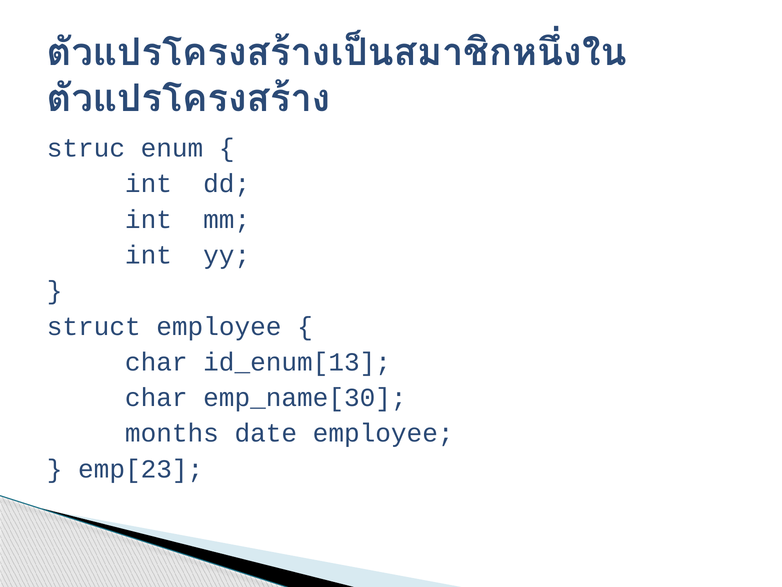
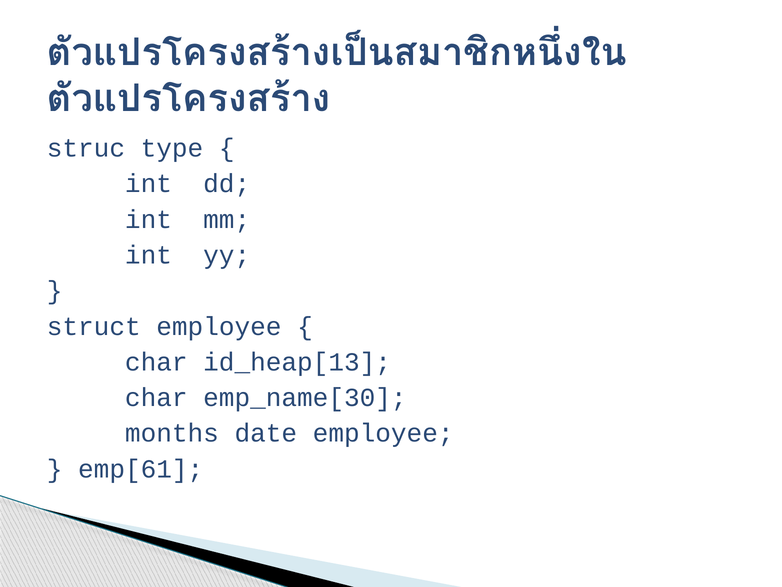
enum: enum -> type
id_enum[13: id_enum[13 -> id_heap[13
emp[23: emp[23 -> emp[61
